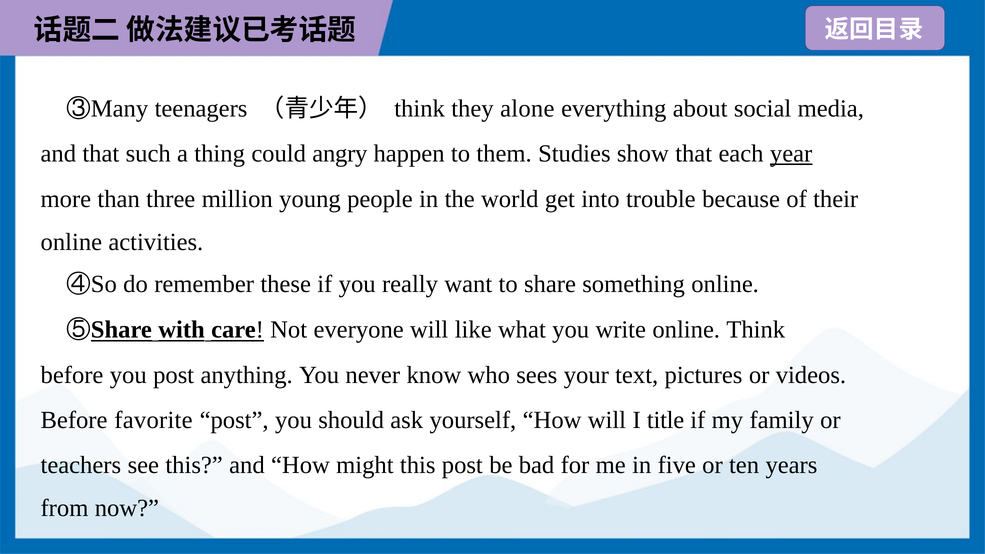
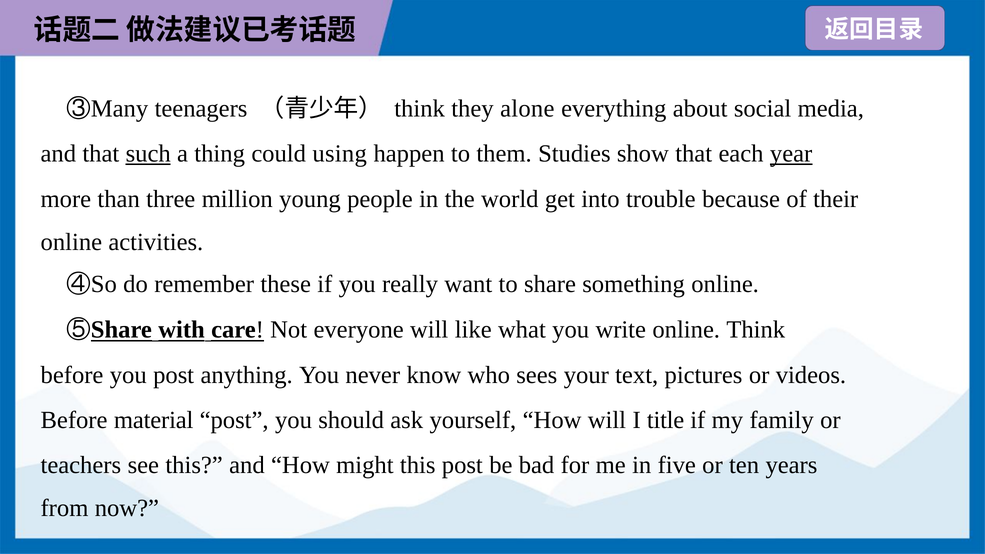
such underline: none -> present
angry: angry -> using
favorite: favorite -> material
